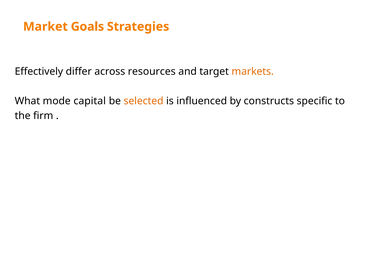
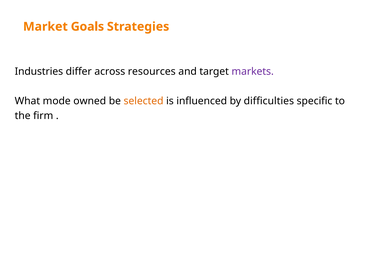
Effectively: Effectively -> Industries
markets colour: orange -> purple
capital: capital -> owned
constructs: constructs -> difficulties
